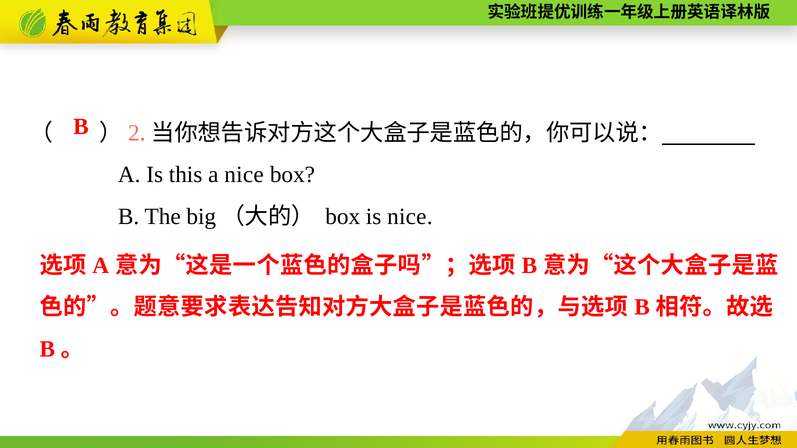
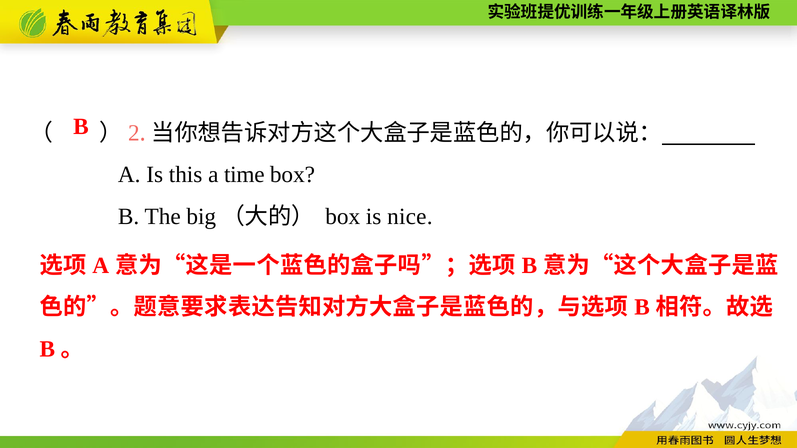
a nice: nice -> time
